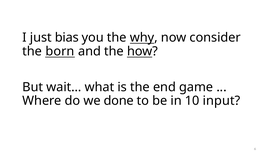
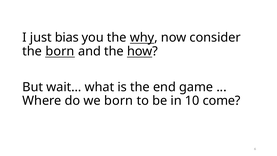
we done: done -> born
input: input -> come
